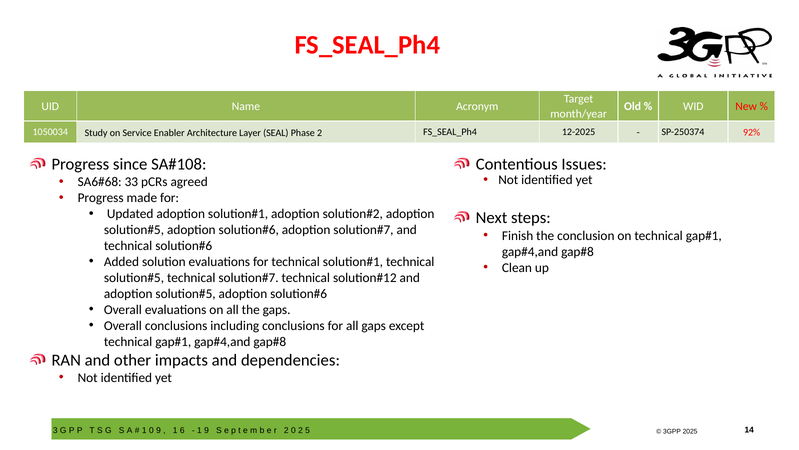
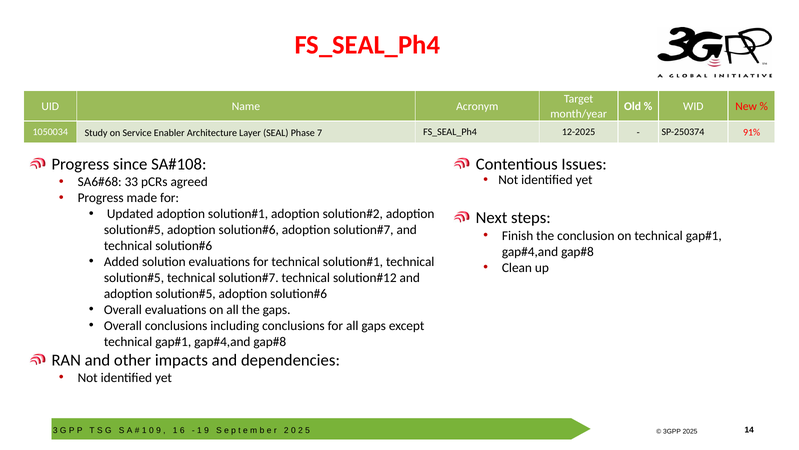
Phase 2: 2 -> 7
92%: 92% -> 91%
